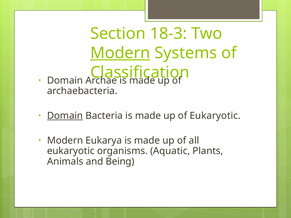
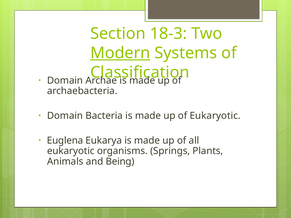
Domain at (65, 116) underline: present -> none
Modern at (65, 141): Modern -> Euglena
Aquatic: Aquatic -> Springs
